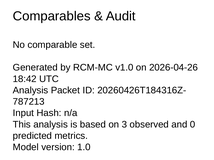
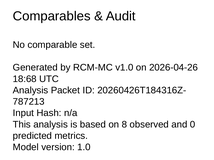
18:42: 18:42 -> 18:68
3: 3 -> 8
